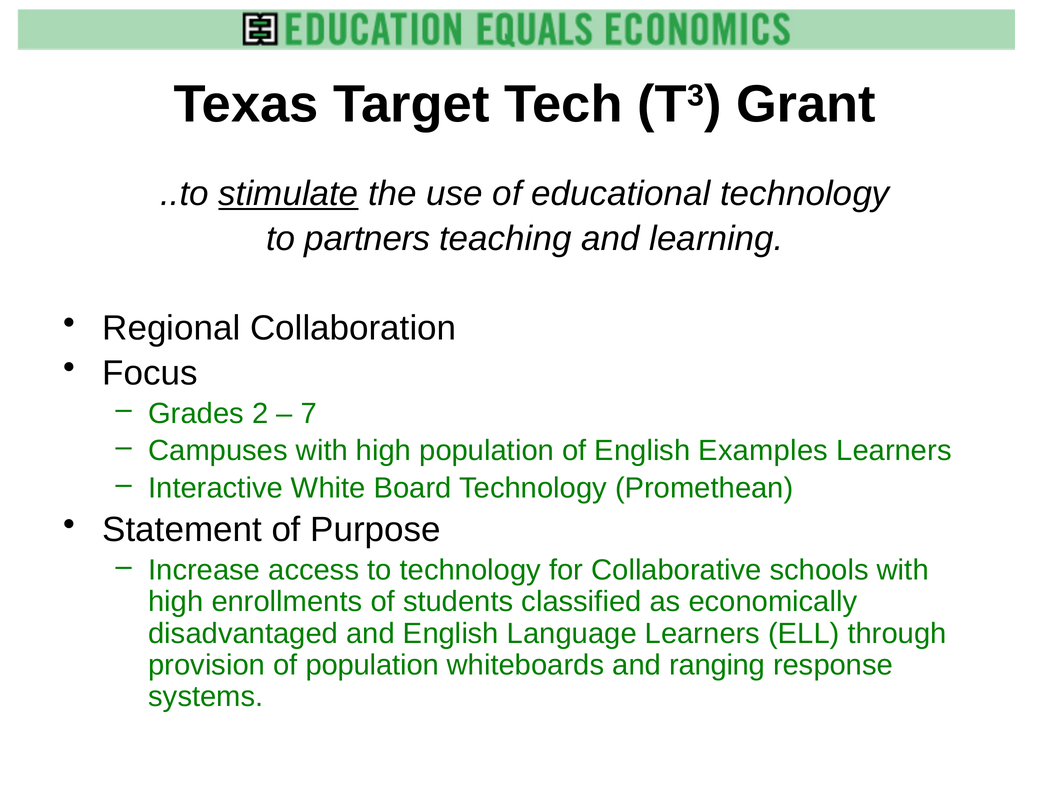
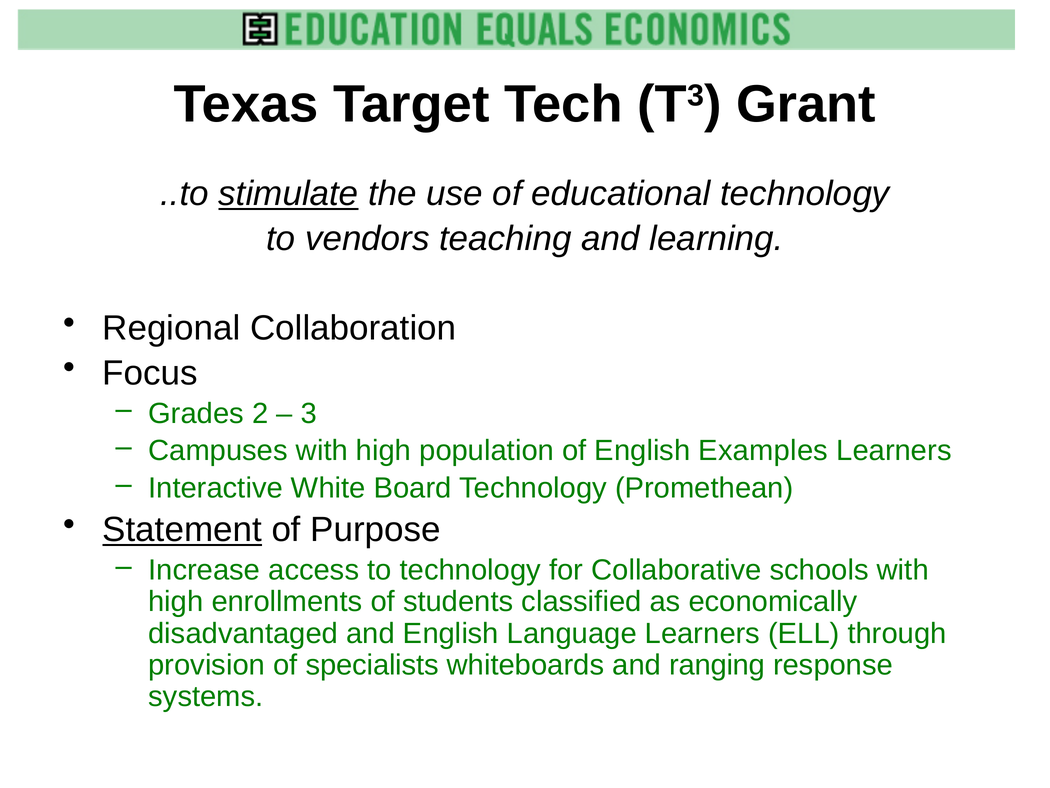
partners: partners -> vendors
7: 7 -> 3
Statement underline: none -> present
of population: population -> specialists
